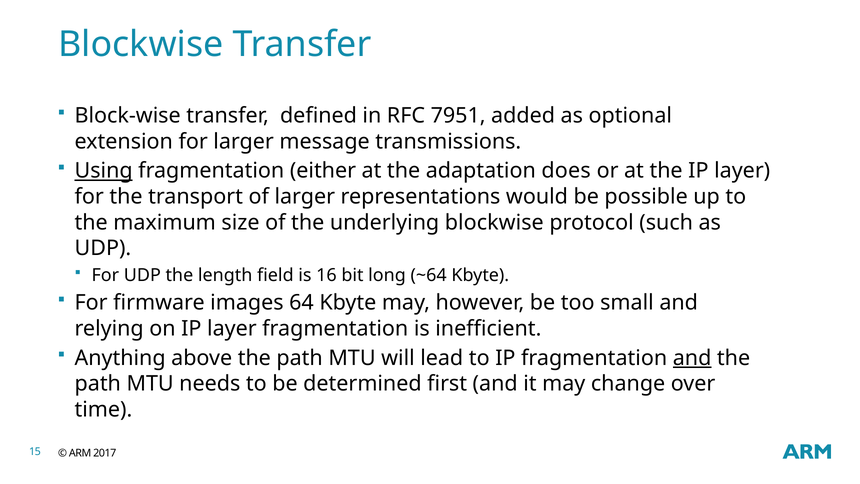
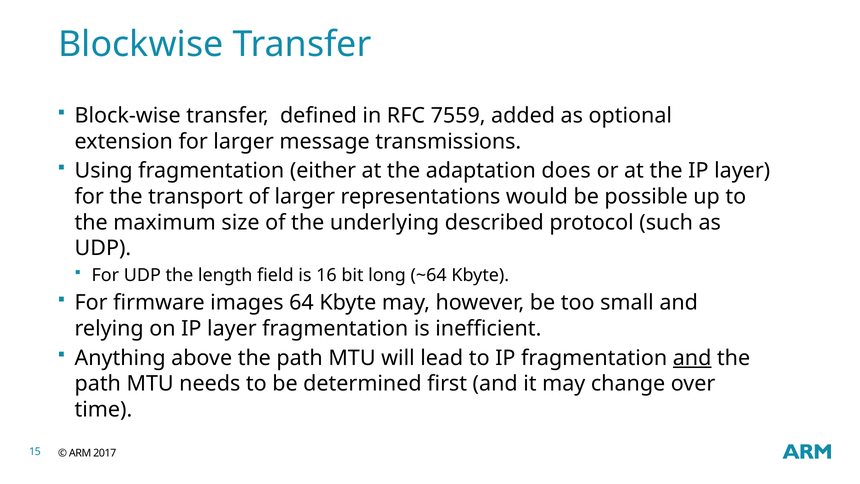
7951: 7951 -> 7559
Using underline: present -> none
underlying blockwise: blockwise -> described
